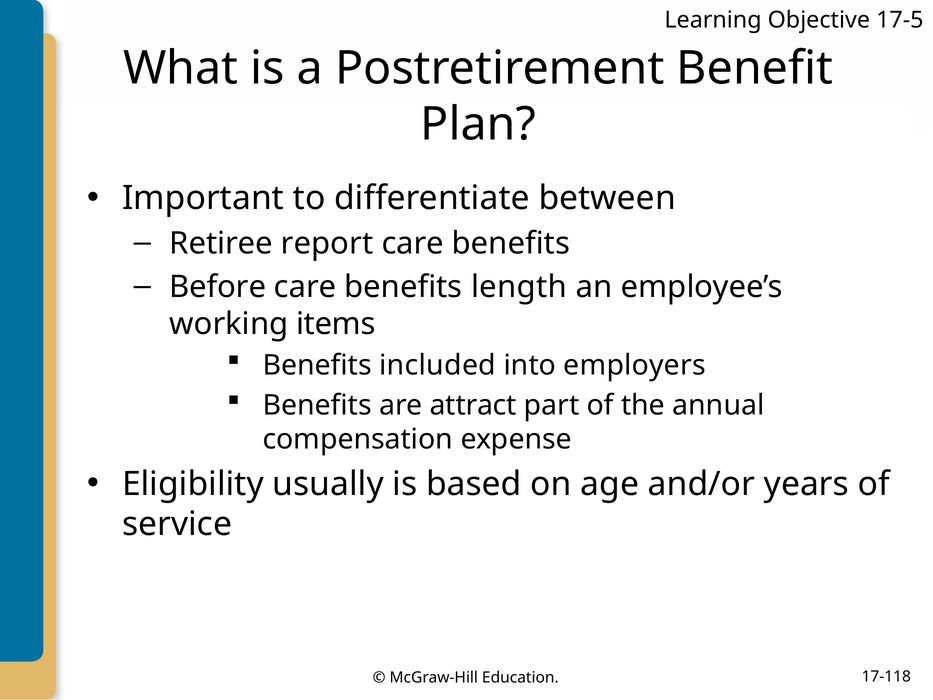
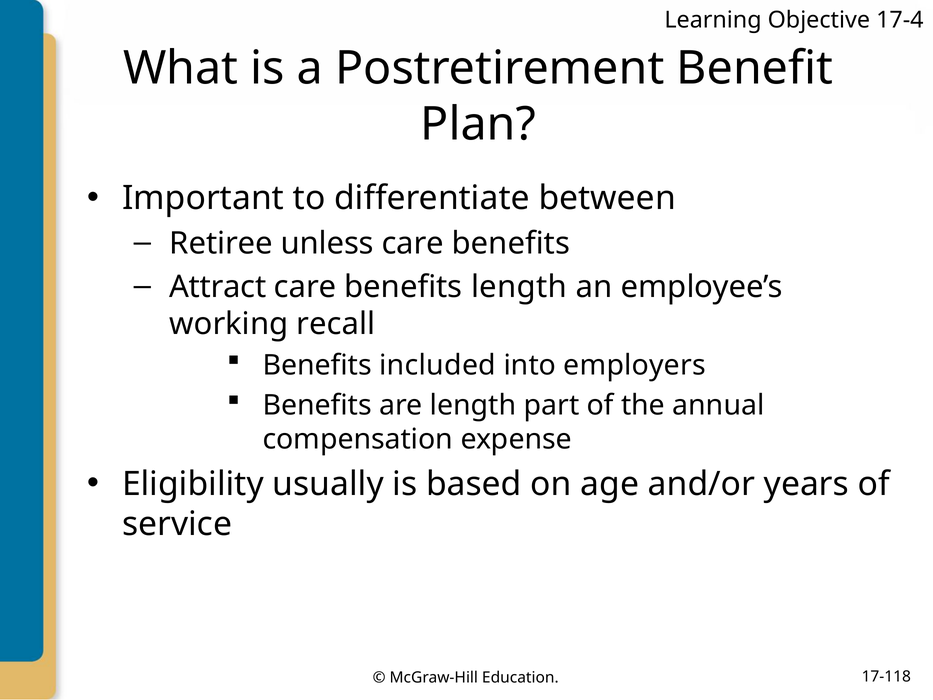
17-5: 17-5 -> 17-4
report: report -> unless
Before: Before -> Attract
items: items -> recall
are attract: attract -> length
